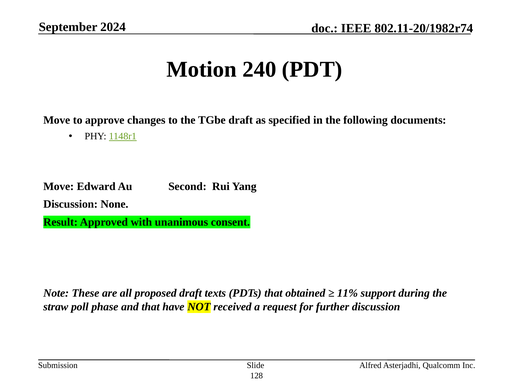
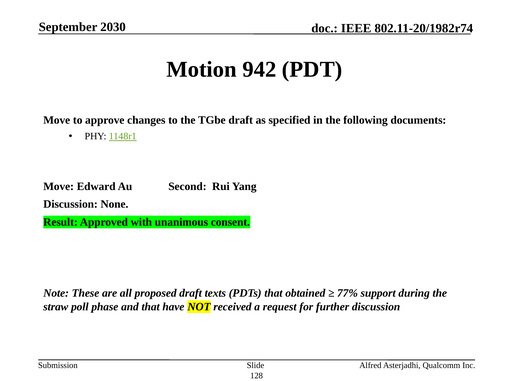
2024: 2024 -> 2030
240: 240 -> 942
11%: 11% -> 77%
